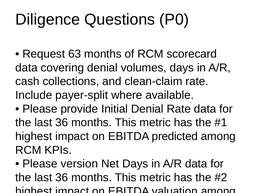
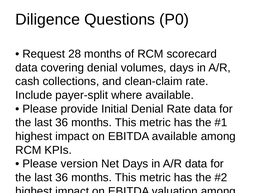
63: 63 -> 28
EBITDA predicted: predicted -> available
